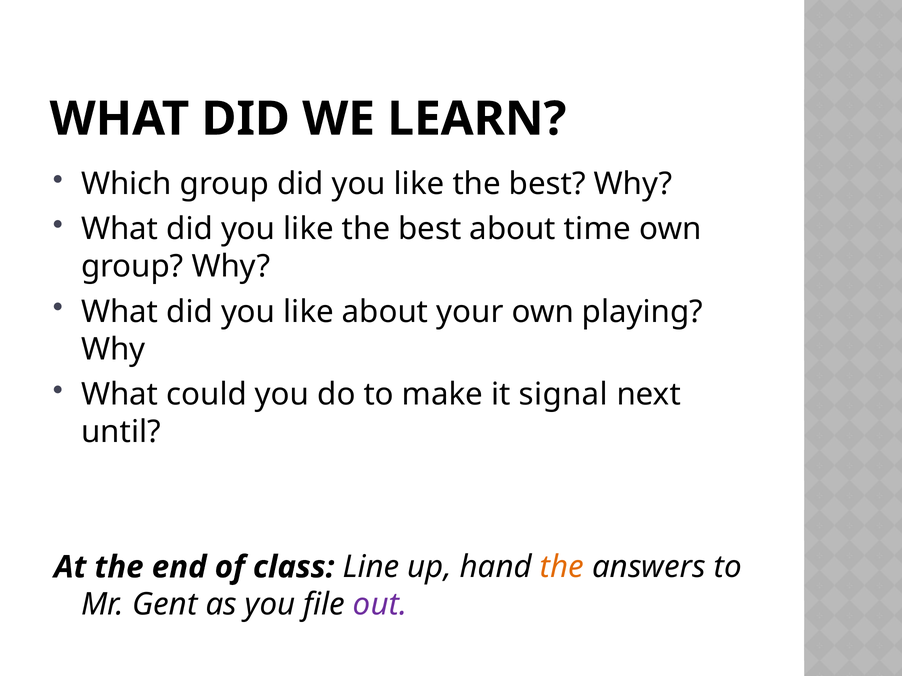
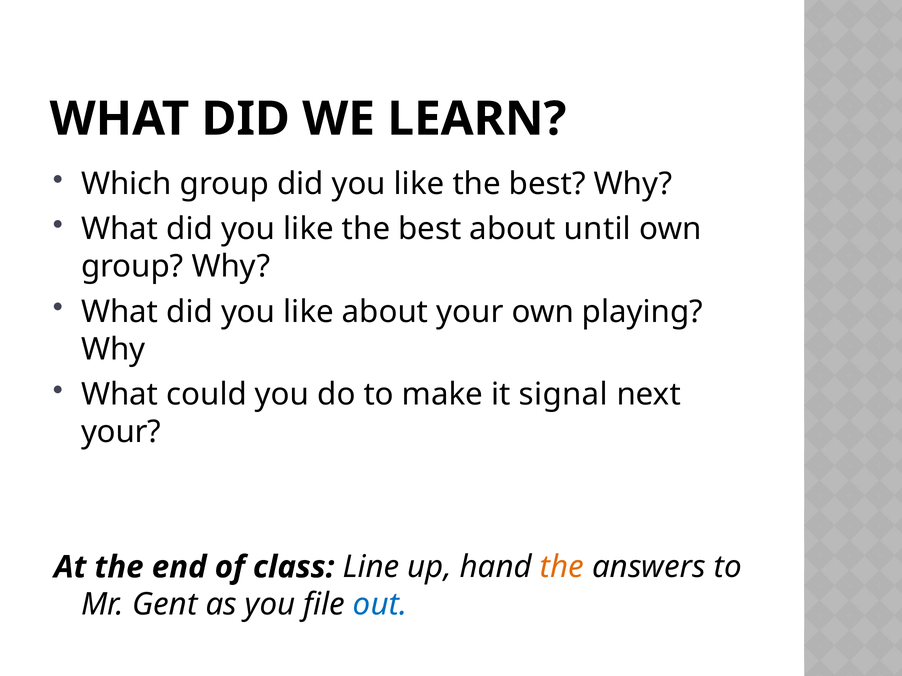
time: time -> until
until at (121, 432): until -> your
out colour: purple -> blue
